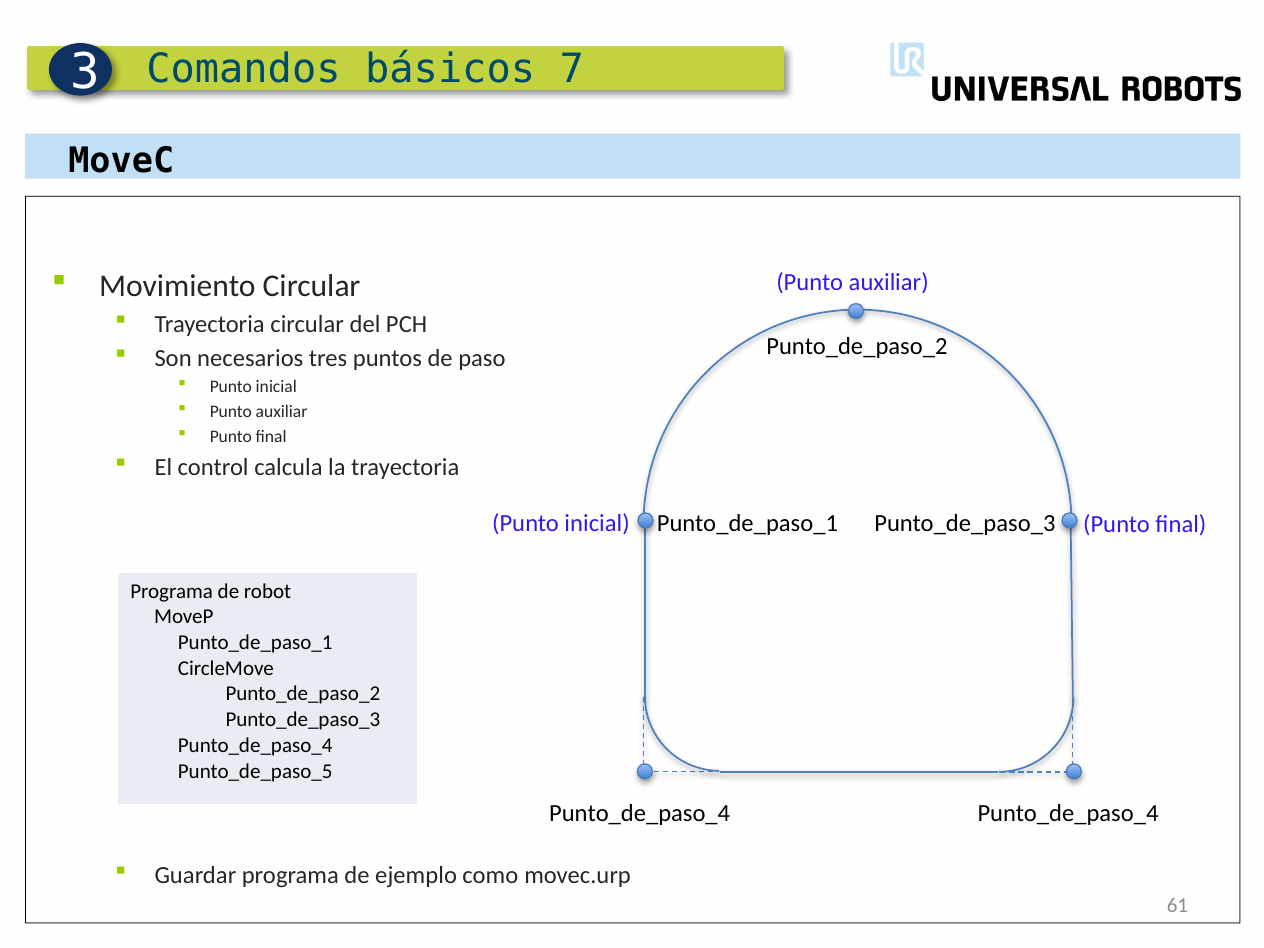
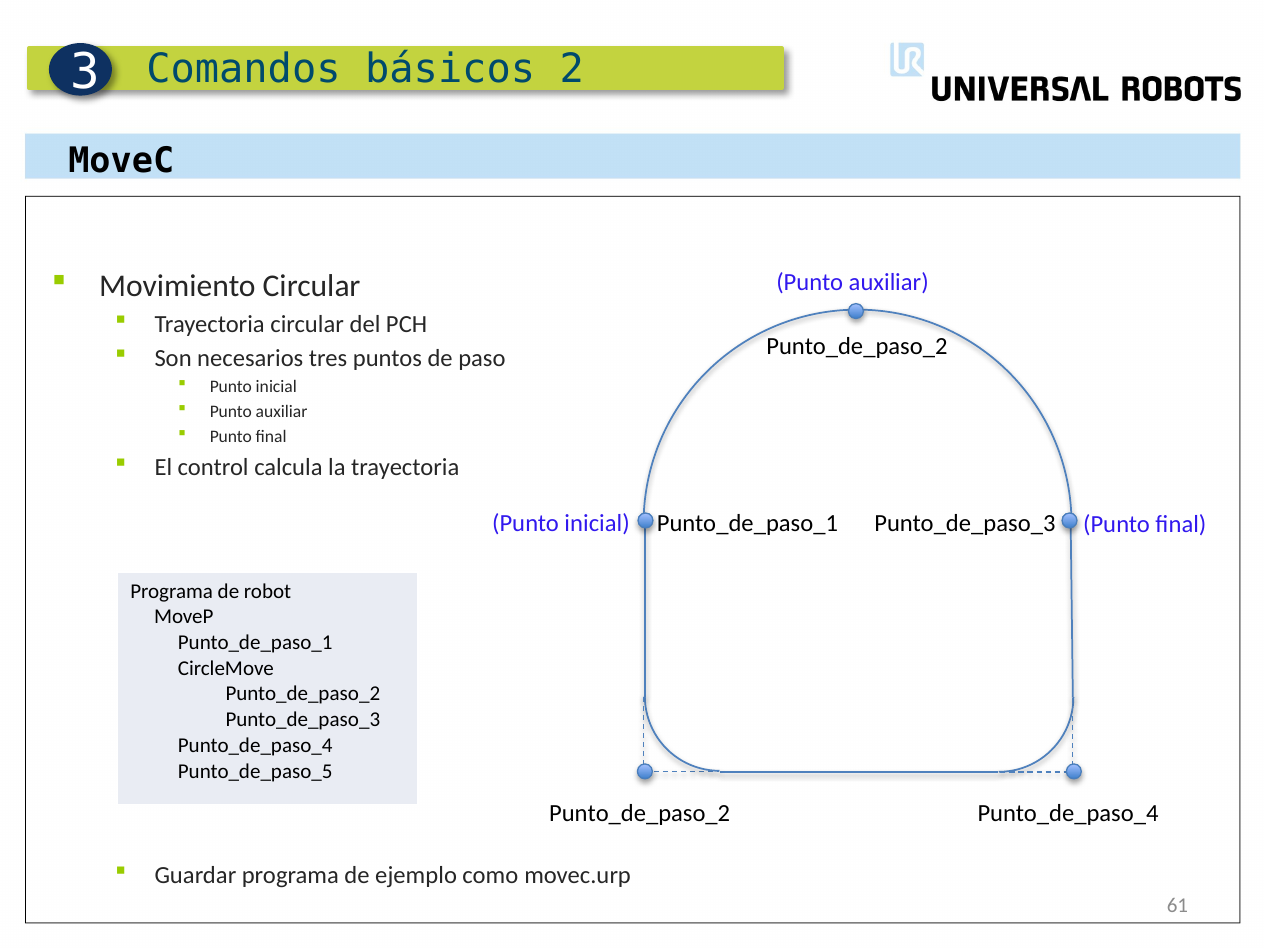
7: 7 -> 2
Punto_de_paso_4 at (640, 813): Punto_de_paso_4 -> Punto_de_paso_2
